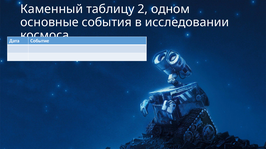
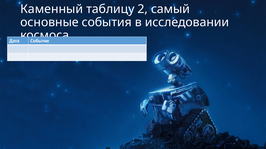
одном: одном -> самый
